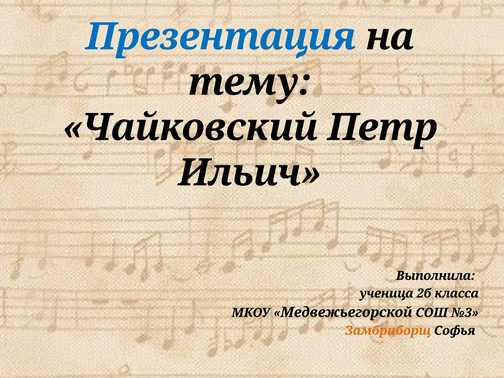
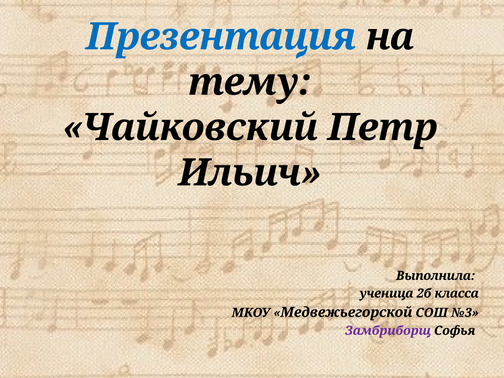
Замбриборщ colour: orange -> purple
